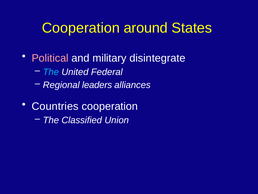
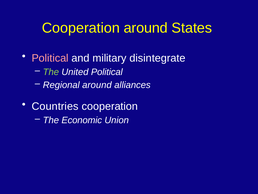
The at (51, 72) colour: light blue -> light green
United Federal: Federal -> Political
Regional leaders: leaders -> around
Classified: Classified -> Economic
